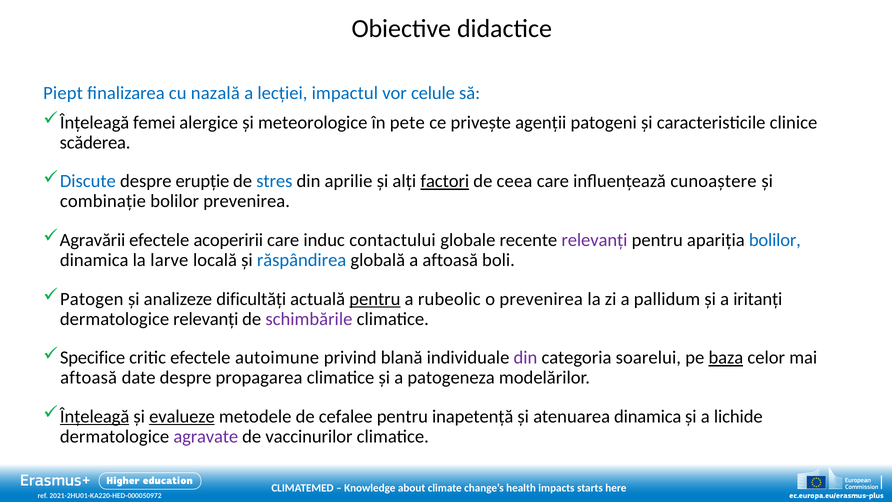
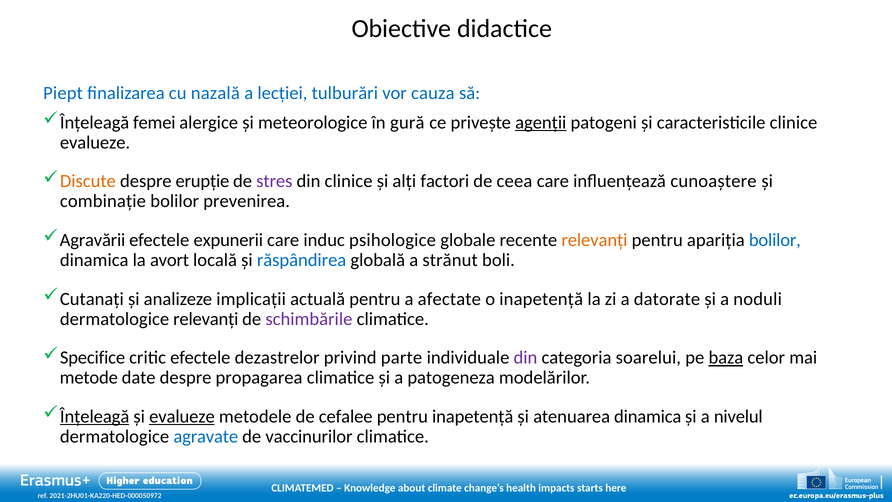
impactul: impactul -> tulburări
celule: celule -> cauza
pete: pete -> gură
agenții underline: none -> present
scăderea at (95, 142): scăderea -> evalueze
Discute colour: blue -> orange
stres colour: blue -> purple
din aprilie: aprilie -> clinice
factori underline: present -> none
acoperirii: acoperirii -> expunerii
contactului: contactului -> psihologice
relevanți at (594, 240) colour: purple -> orange
larve: larve -> avort
a aftoasă: aftoasă -> strănut
Patogen: Patogen -> Cutanați
dificultăți: dificultăți -> implicații
pentru at (375, 299) underline: present -> none
rubeolic: rubeolic -> afectate
o prevenirea: prevenirea -> inapetență
pallidum: pallidum -> datorate
iritanți: iritanți -> noduli
autoimune: autoimune -> dezastrelor
blană: blană -> parte
aftoasă at (89, 378): aftoasă -> metode
lichide: lichide -> nivelul
agravate colour: purple -> blue
